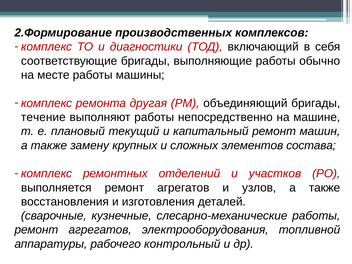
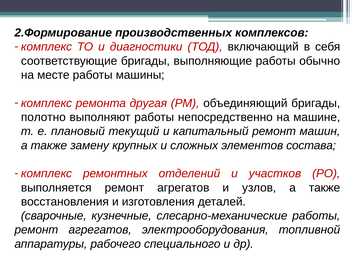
течение: течение -> полотно
контрольный: контрольный -> специального
